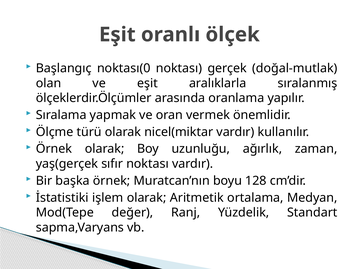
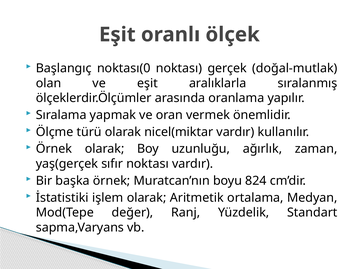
128: 128 -> 824
